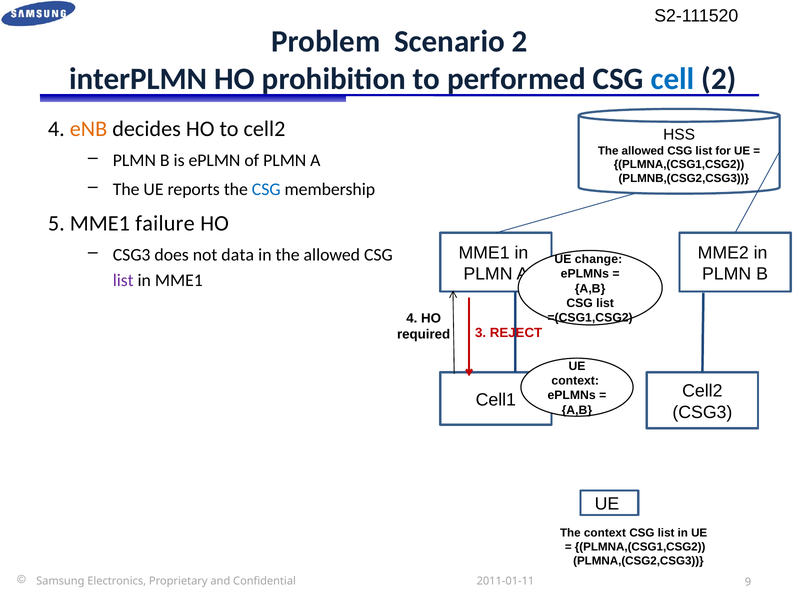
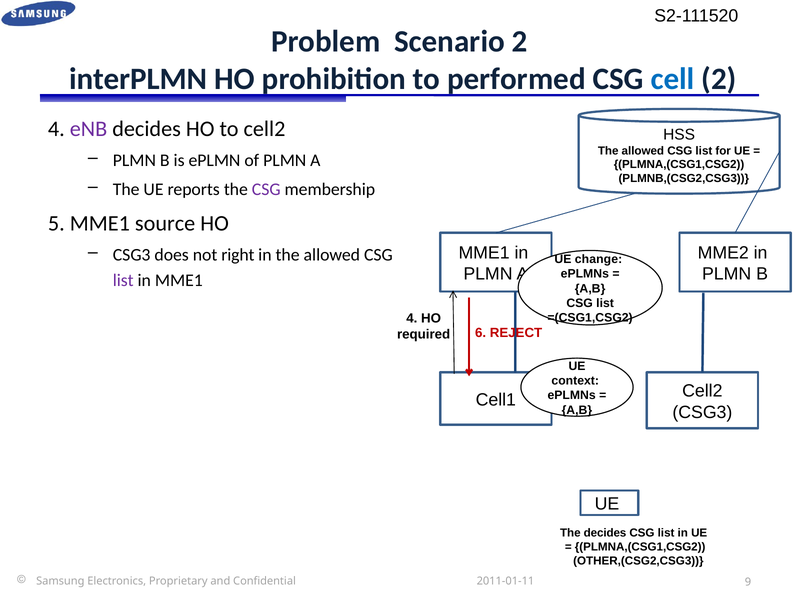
eNB colour: orange -> purple
CSG at (266, 189) colour: blue -> purple
failure: failure -> source
data: data -> right
3: 3 -> 6
The context: context -> decides
PLMNA,(CSG2,CSG3: PLMNA,(CSG2,CSG3 -> OTHER,(CSG2,CSG3
